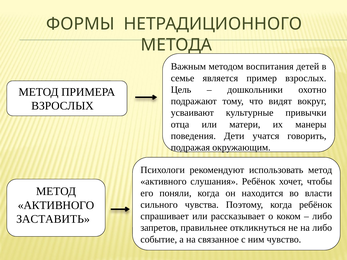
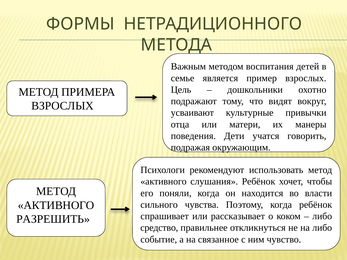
ЗАСТАВИТЬ: ЗАСТАВИТЬ -> РАЗРЕШИТЬ
запретов: запретов -> средство
